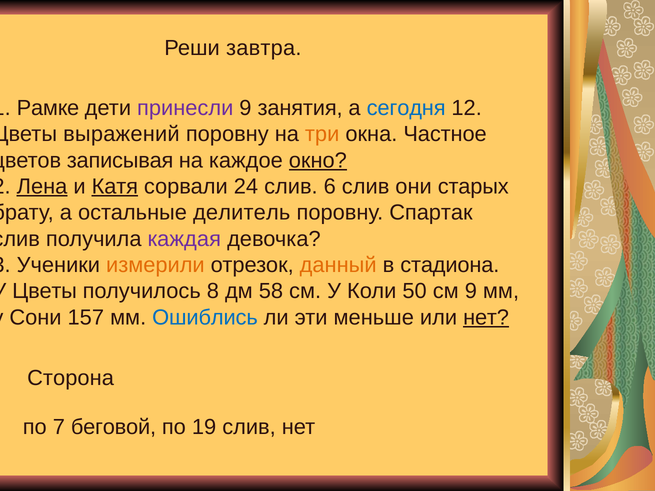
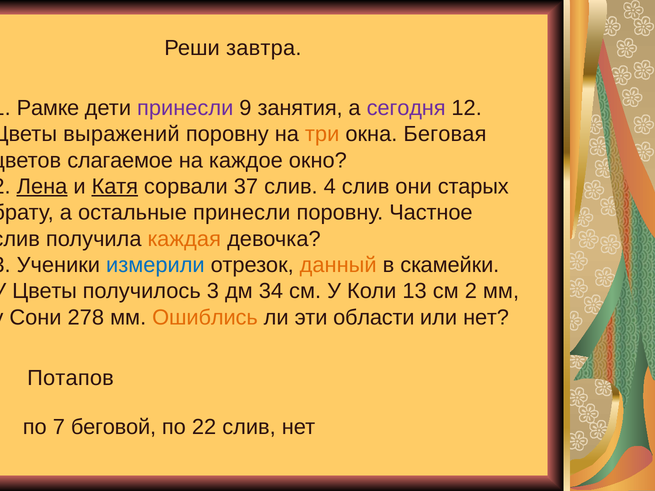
сегодня colour: blue -> purple
Частное: Частное -> Беговая
записывая: записывая -> слагаемое
окно underline: present -> none
24: 24 -> 37
6: 6 -> 4
остальные делитель: делитель -> принесли
Спартак: Спартак -> Частное
каждая colour: purple -> orange
измерили colour: orange -> blue
стадиона: стадиона -> скамейки
получилось 8: 8 -> 3
58: 58 -> 34
50: 50 -> 13
см 9: 9 -> 2
157: 157 -> 278
Ошиблись colour: blue -> orange
меньше: меньше -> области
нет at (486, 318) underline: present -> none
Сторона: Сторона -> Потапов
19: 19 -> 22
